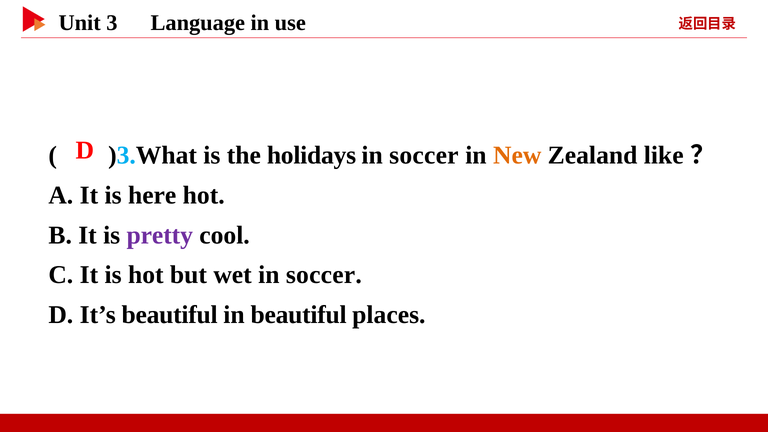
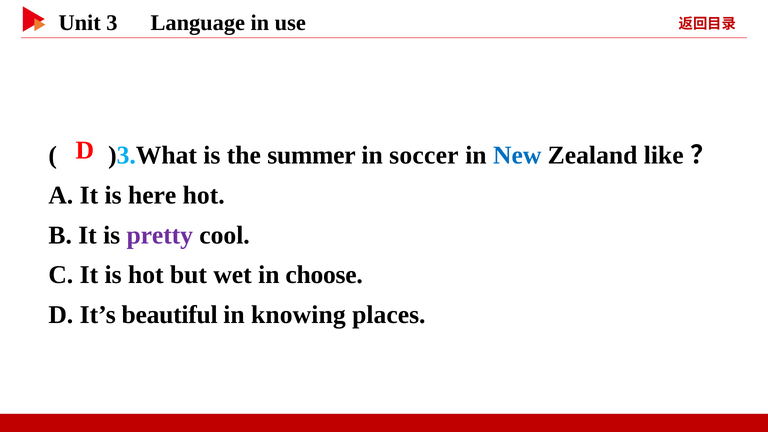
holidays: holidays -> summer
New colour: orange -> blue
wet in soccer: soccer -> choose
in beautiful: beautiful -> knowing
